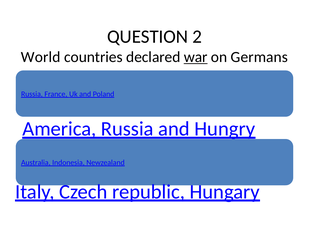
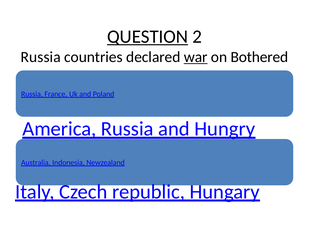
QUESTION underline: none -> present
World at (41, 57): World -> Russia
Germans: Germans -> Bothered
